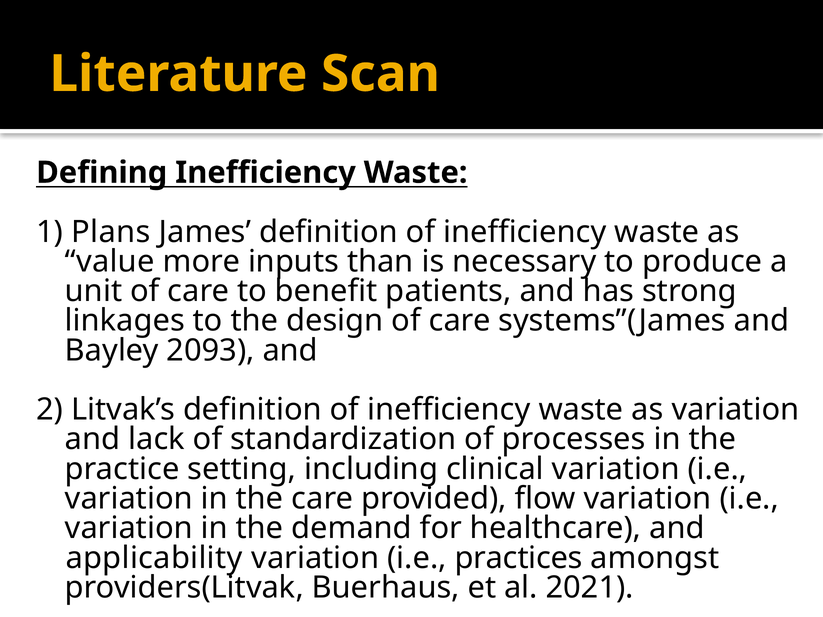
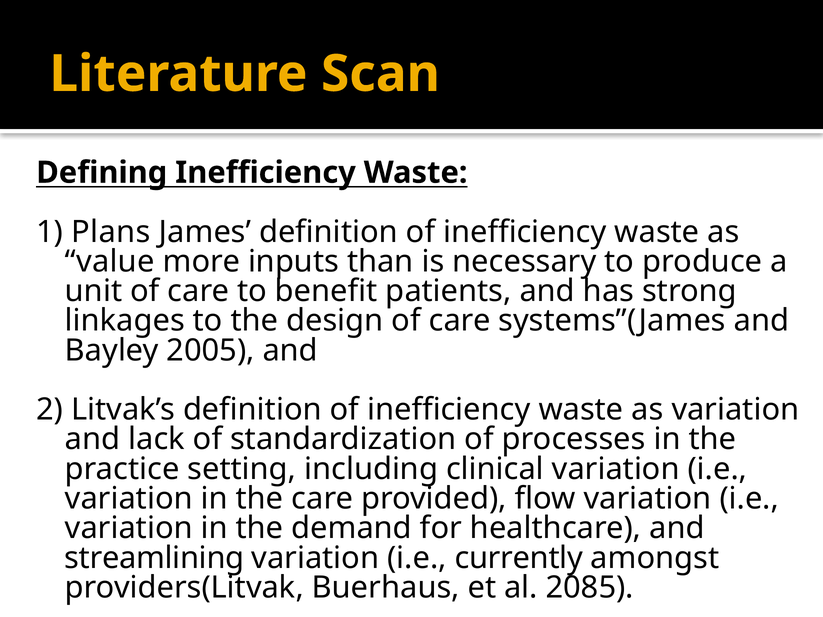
2093: 2093 -> 2005
applicability: applicability -> streamlining
practices: practices -> currently
2021: 2021 -> 2085
